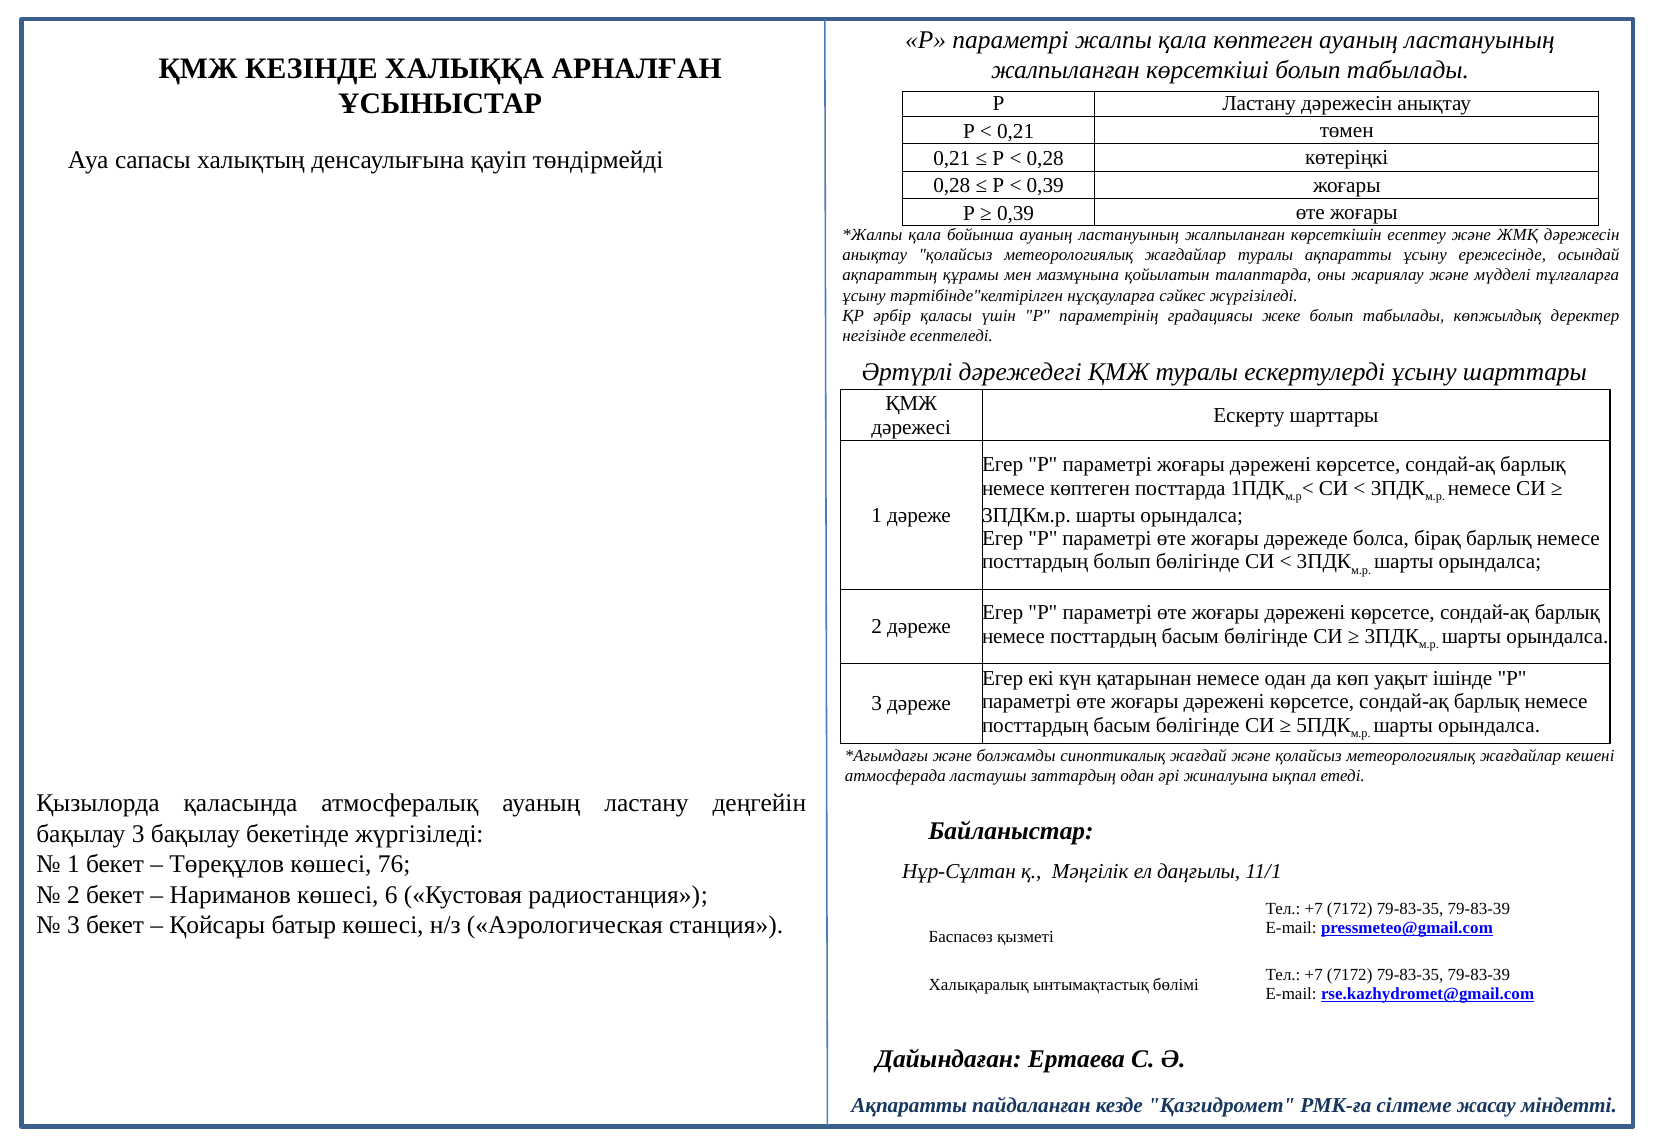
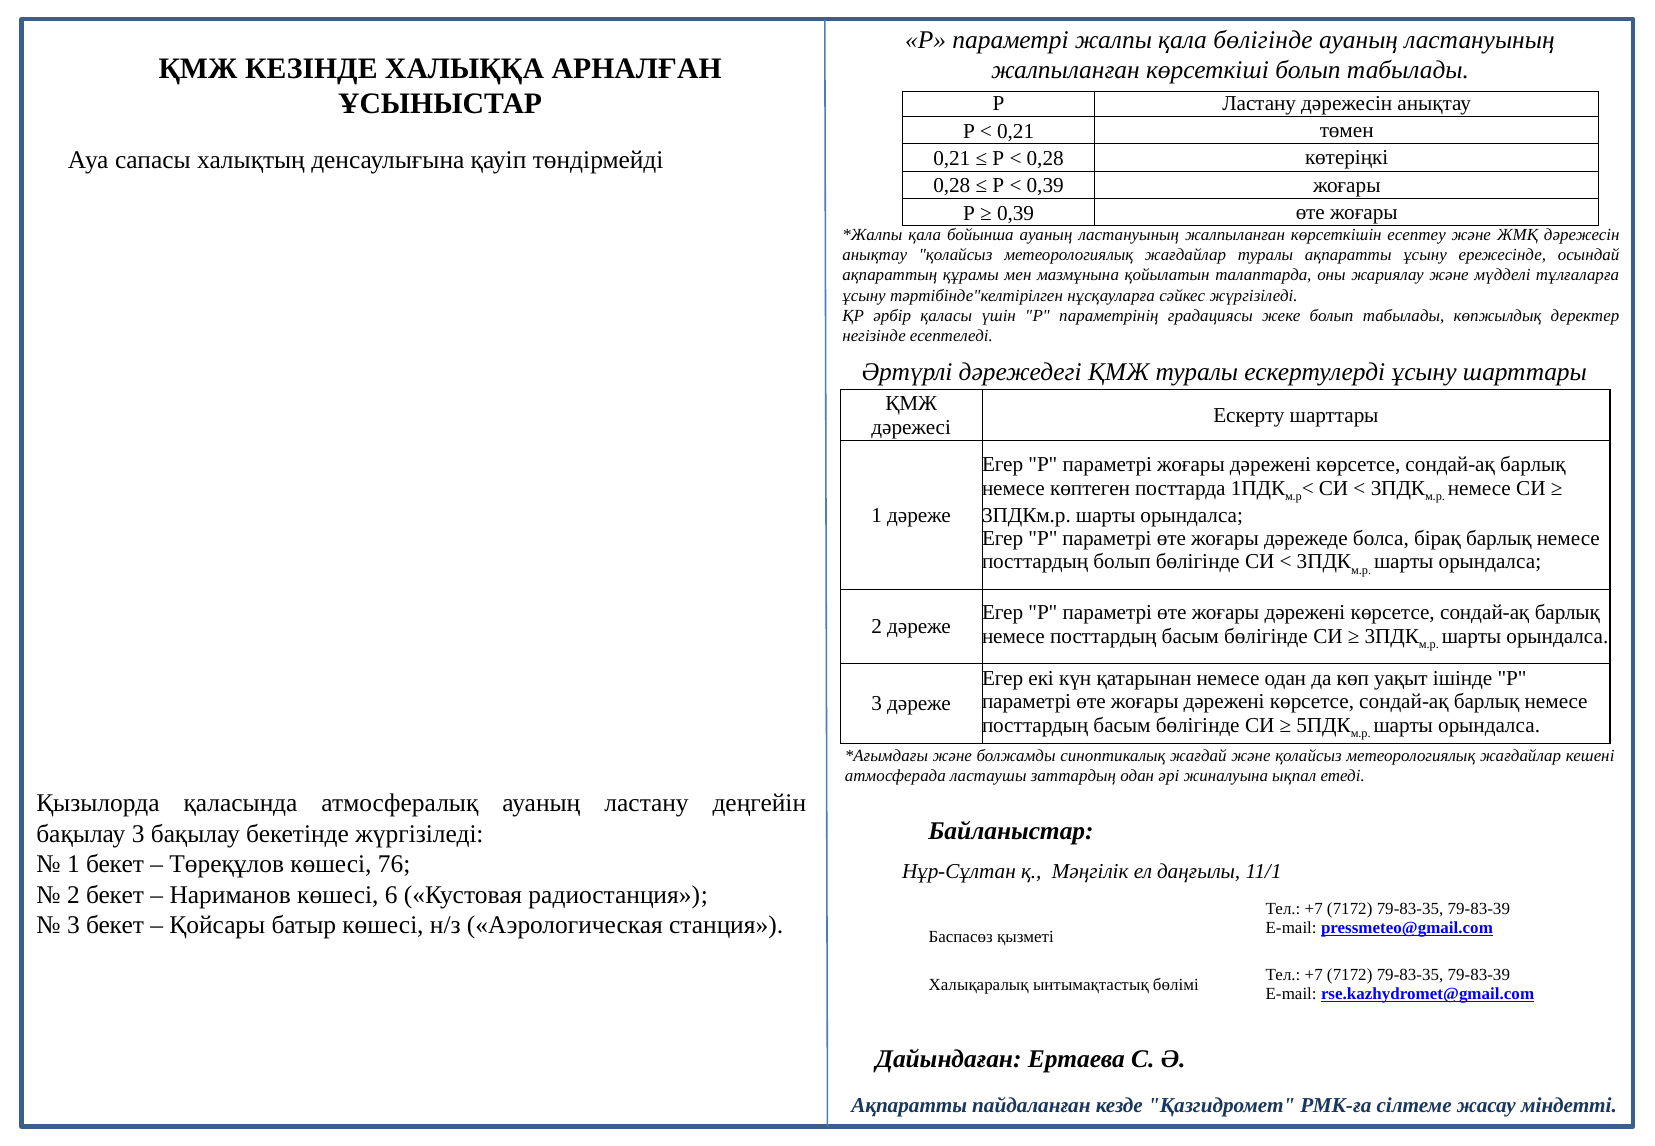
қала көптеген: көптеген -> бөлігінде
